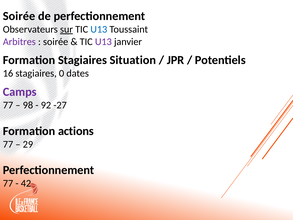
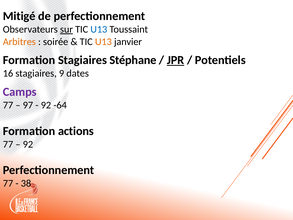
Soirée at (19, 16): Soirée -> Mitigé
Arbitres colour: purple -> orange
U13 at (103, 42) colour: purple -> orange
Situation: Situation -> Stéphane
JPR underline: none -> present
0: 0 -> 9
98: 98 -> 97
-27: -27 -> -64
29 at (28, 144): 29 -> 92
42: 42 -> 38
